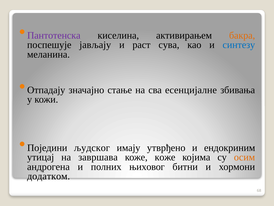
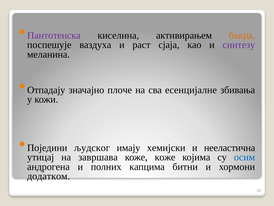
јављају: јављају -> ваздуха
сува: сува -> сјаја
синтезу colour: blue -> purple
стање: стање -> плоче
утврђено: утврђено -> хемијски
ендокриним: ендокриним -> нееластична
осим colour: orange -> blue
њиховог: њиховог -> капцима
